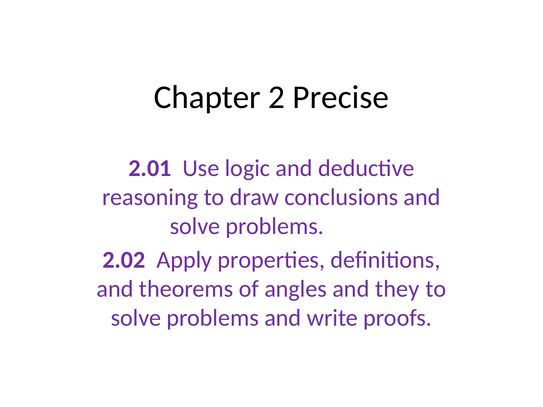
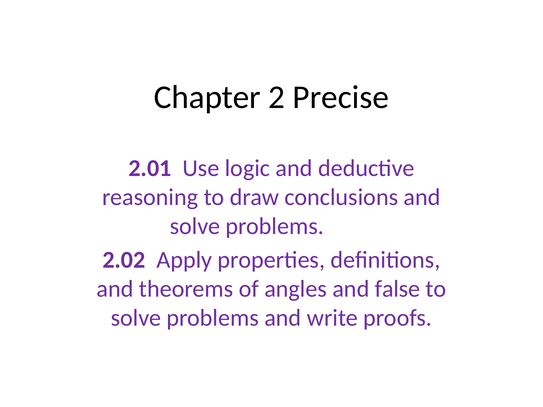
they: they -> false
